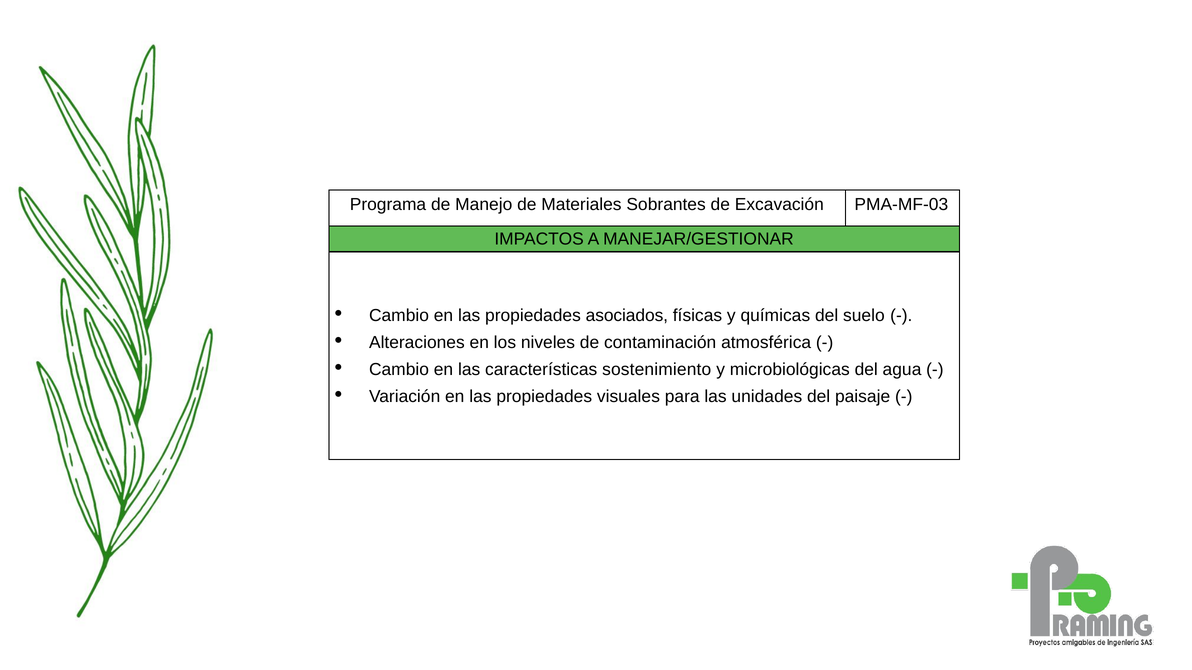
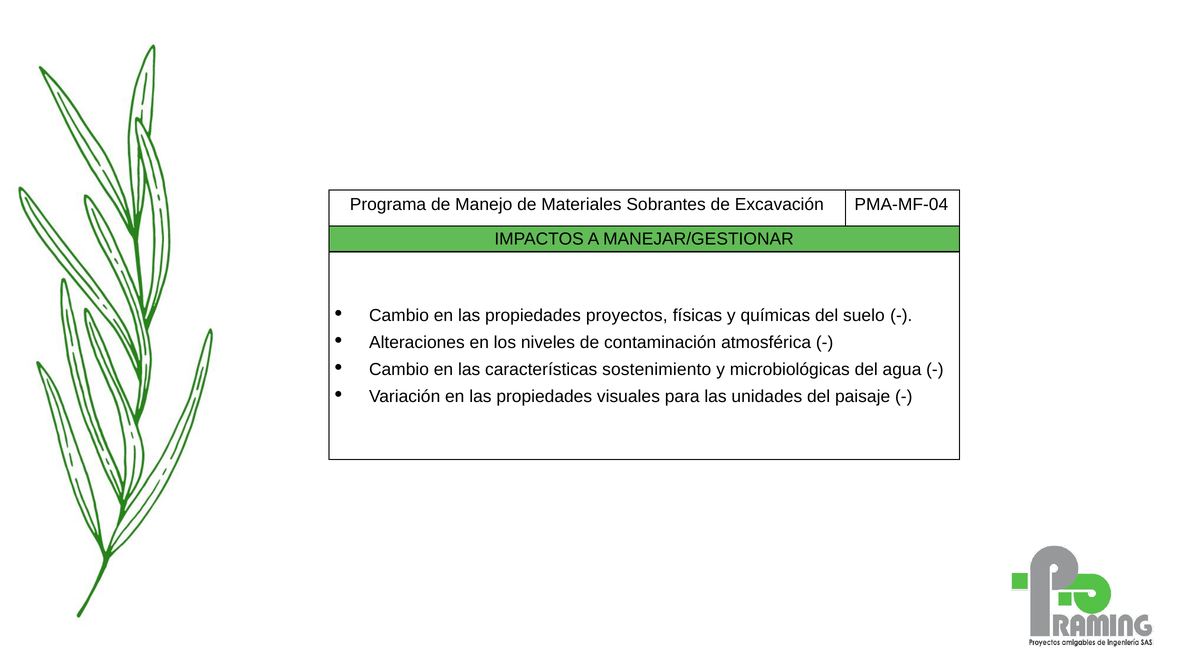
PMA-MF-03: PMA-MF-03 -> PMA-MF-04
asociados: asociados -> proyectos
